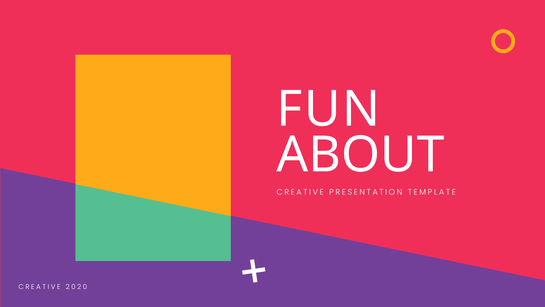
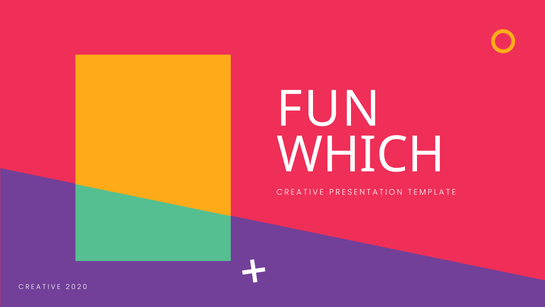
ABOUT: ABOUT -> WHICH
